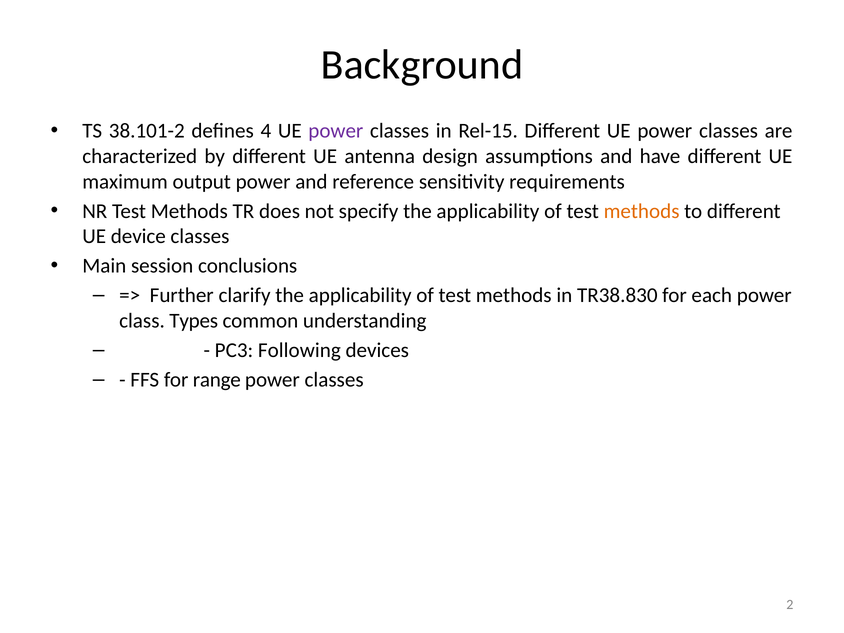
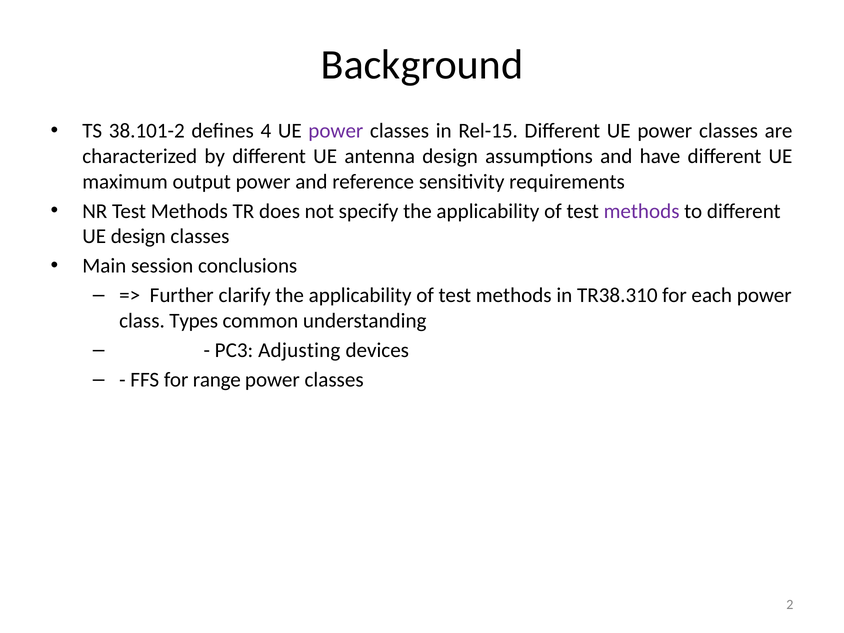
methods at (642, 211) colour: orange -> purple
UE device: device -> design
TR38.830: TR38.830 -> TR38.310
Following: Following -> Adjusting
